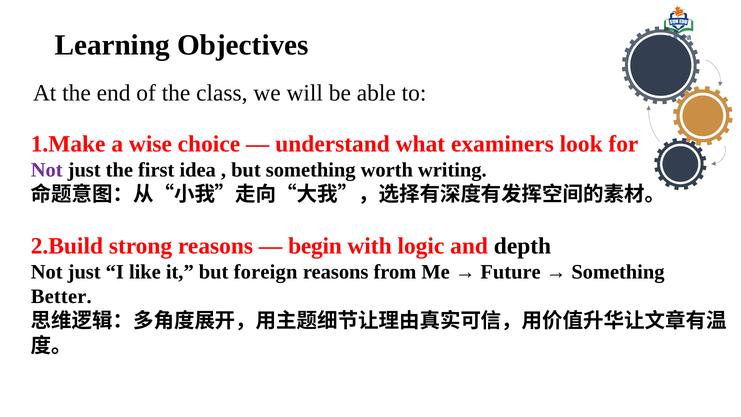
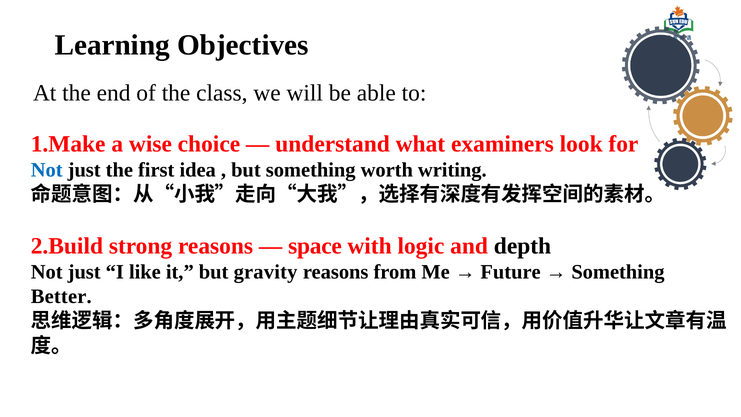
Not at (47, 170) colour: purple -> blue
begin: begin -> space
foreign: foreign -> gravity
